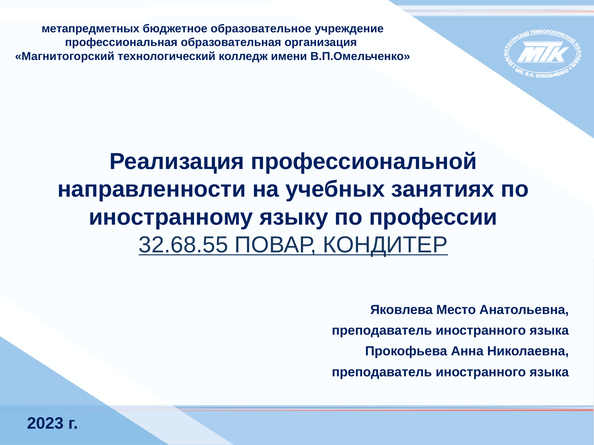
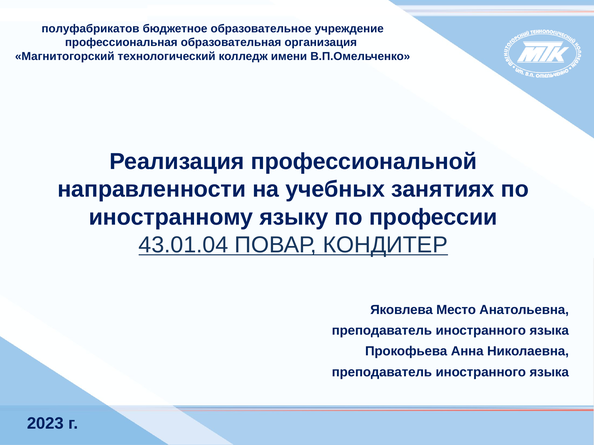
метапредметных: метапредметных -> полуфабрикатов
32.68.55: 32.68.55 -> 43.01.04
